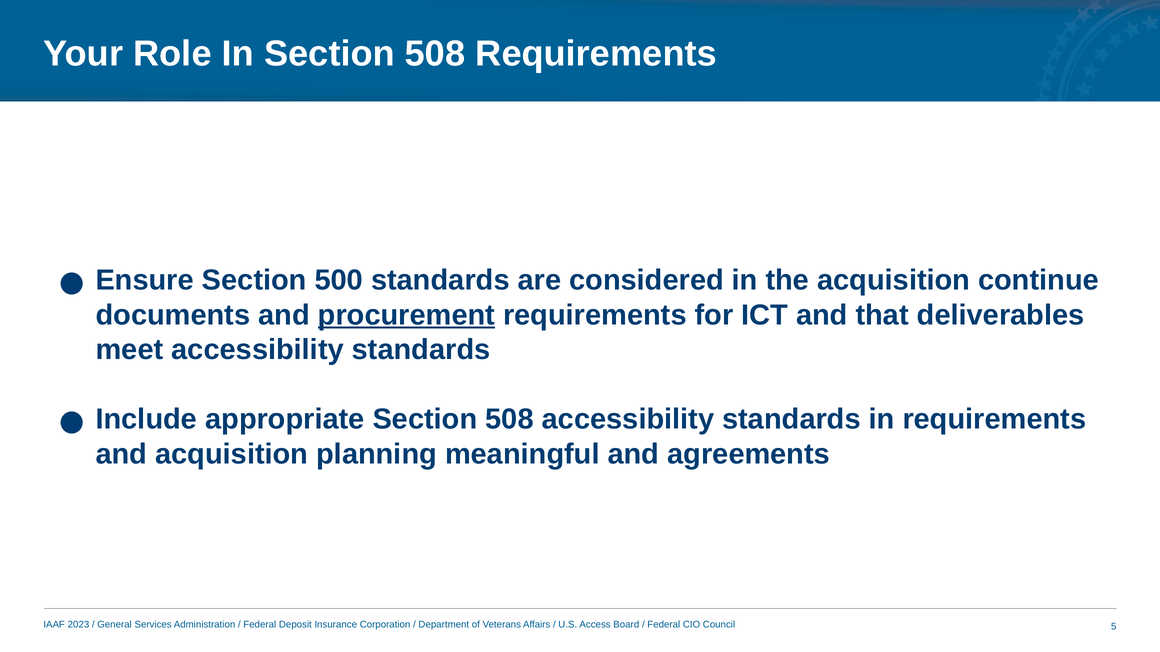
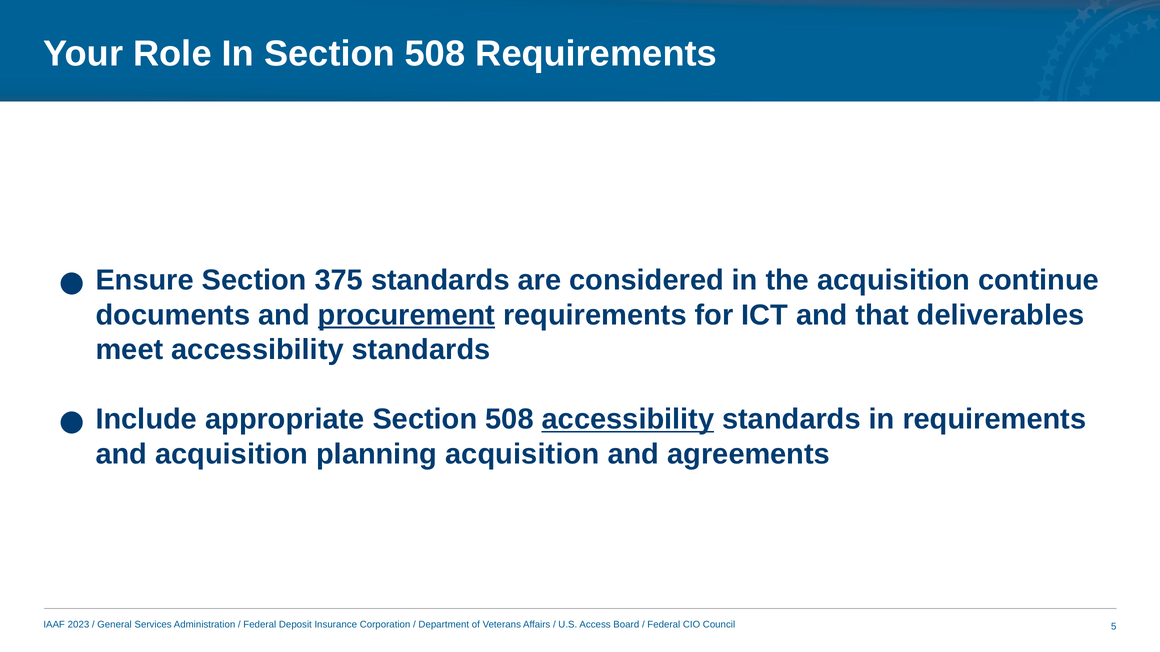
500: 500 -> 375
accessibility at (628, 420) underline: none -> present
planning meaningful: meaningful -> acquisition
